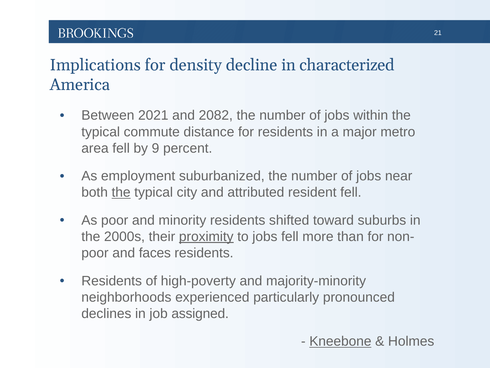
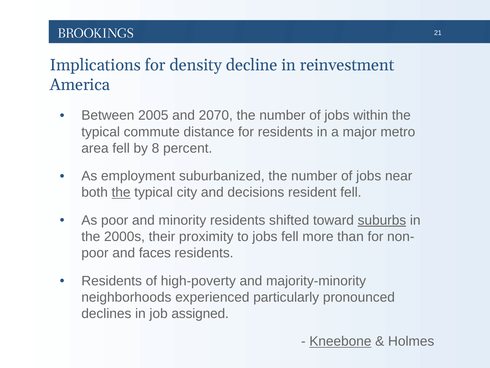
characterized: characterized -> reinvestment
2021: 2021 -> 2005
2082: 2082 -> 2070
9: 9 -> 8
attributed: attributed -> decisions
suburbs underline: none -> present
proximity underline: present -> none
